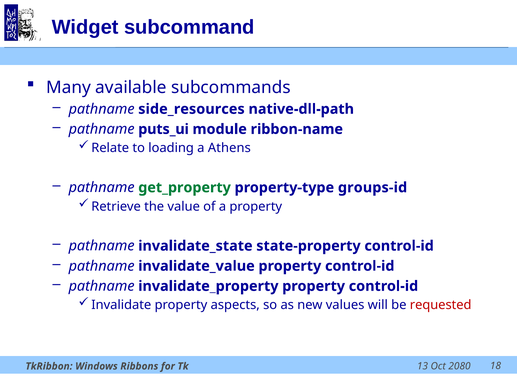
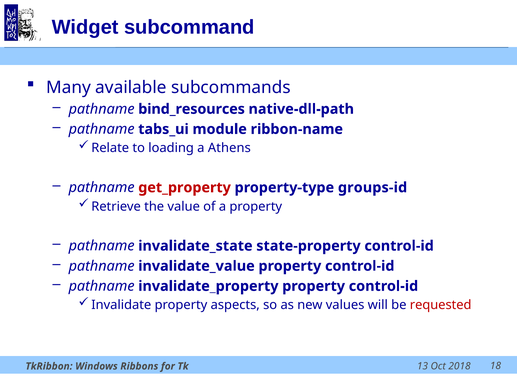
side_resources: side_resources -> bind_resources
puts_ui: puts_ui -> tabs_ui
get_property colour: green -> red
2080: 2080 -> 2018
